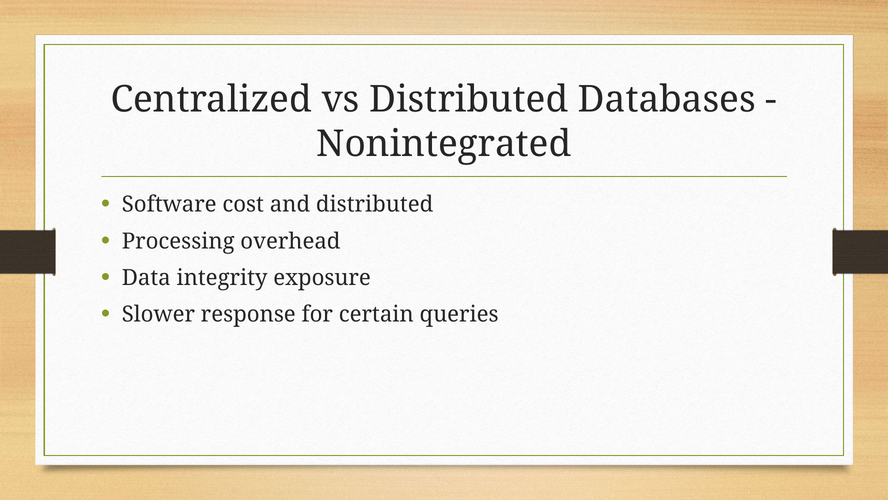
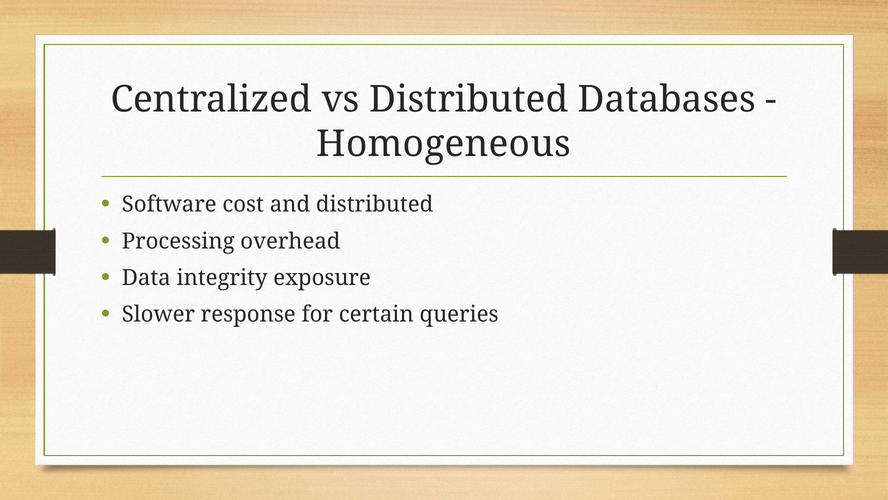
Nonintegrated: Nonintegrated -> Homogeneous
